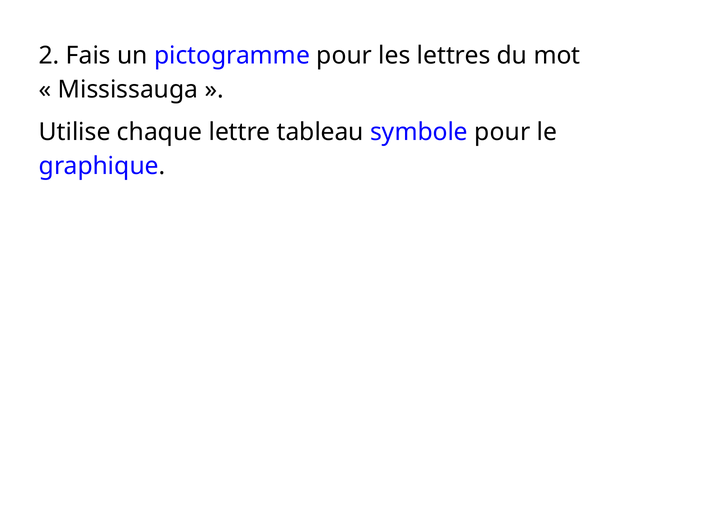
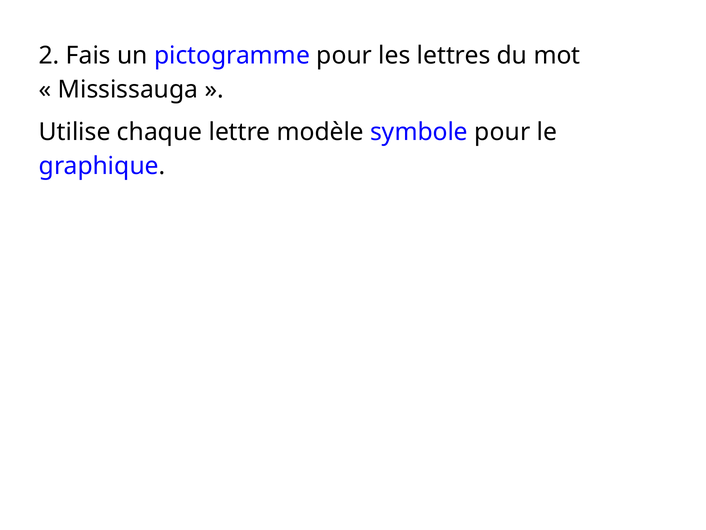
tableau: tableau -> modèle
